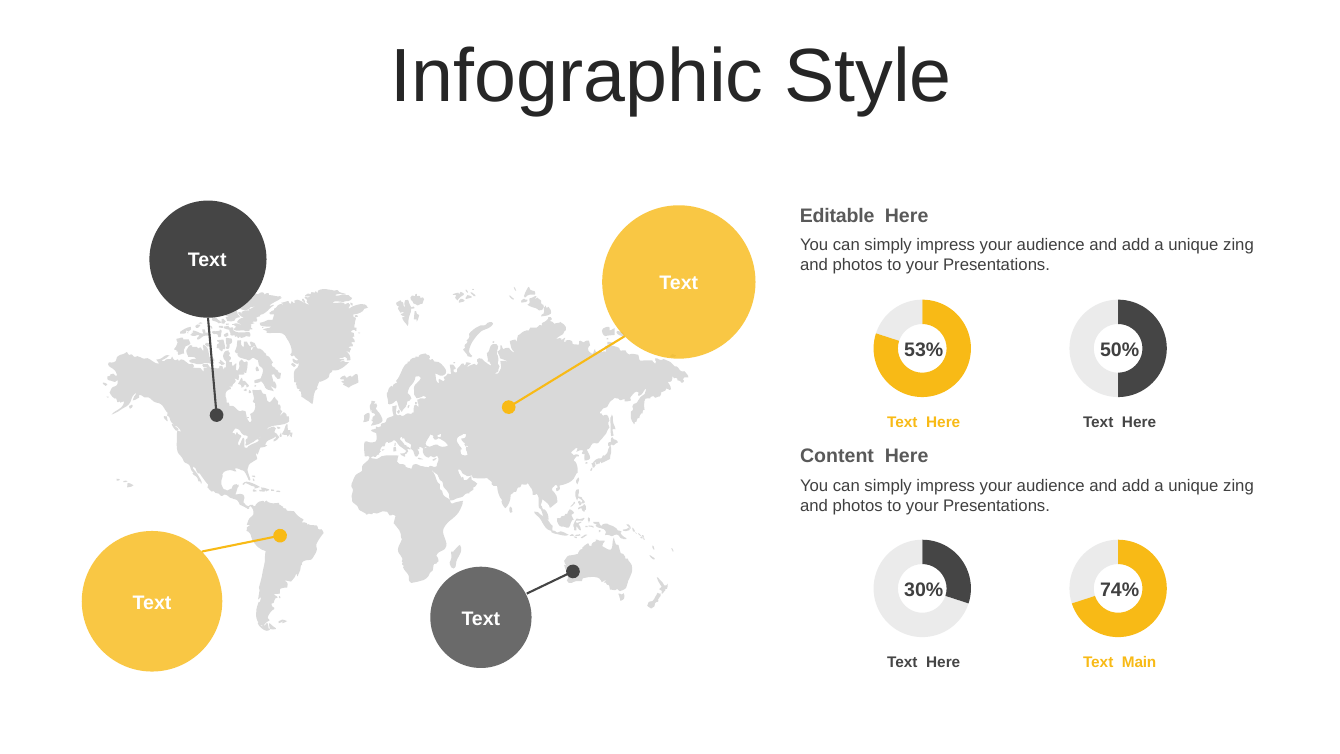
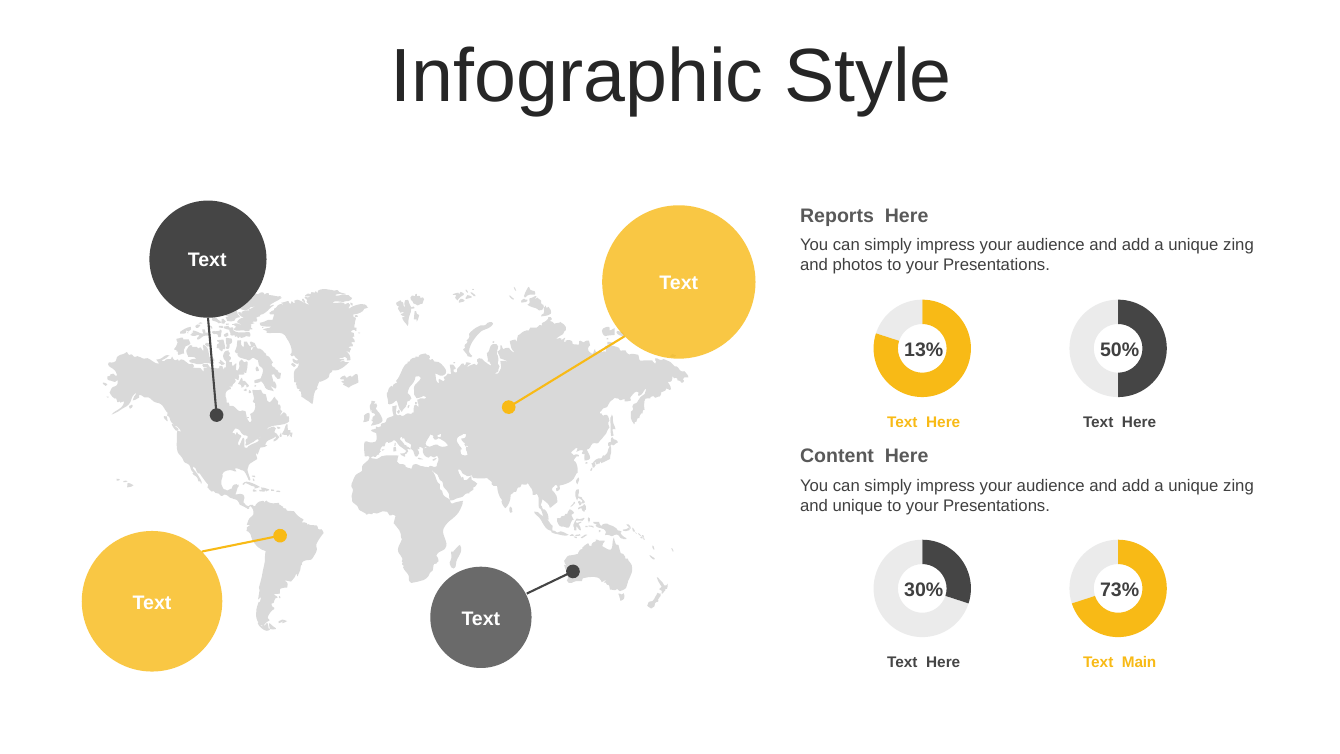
Editable: Editable -> Reports
53%: 53% -> 13%
photos at (858, 506): photos -> unique
74%: 74% -> 73%
